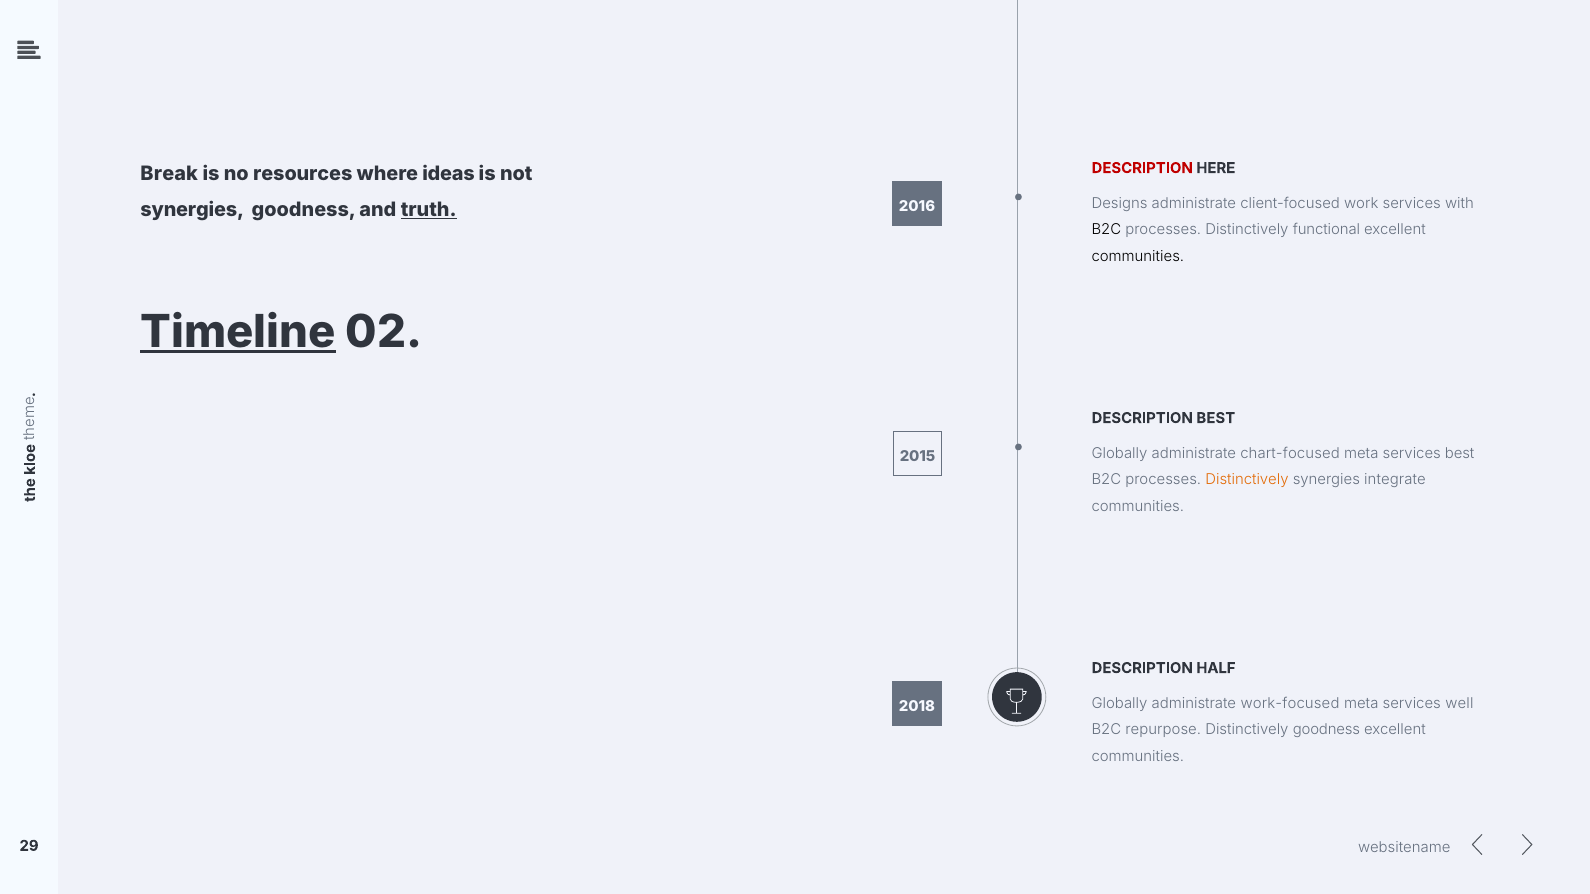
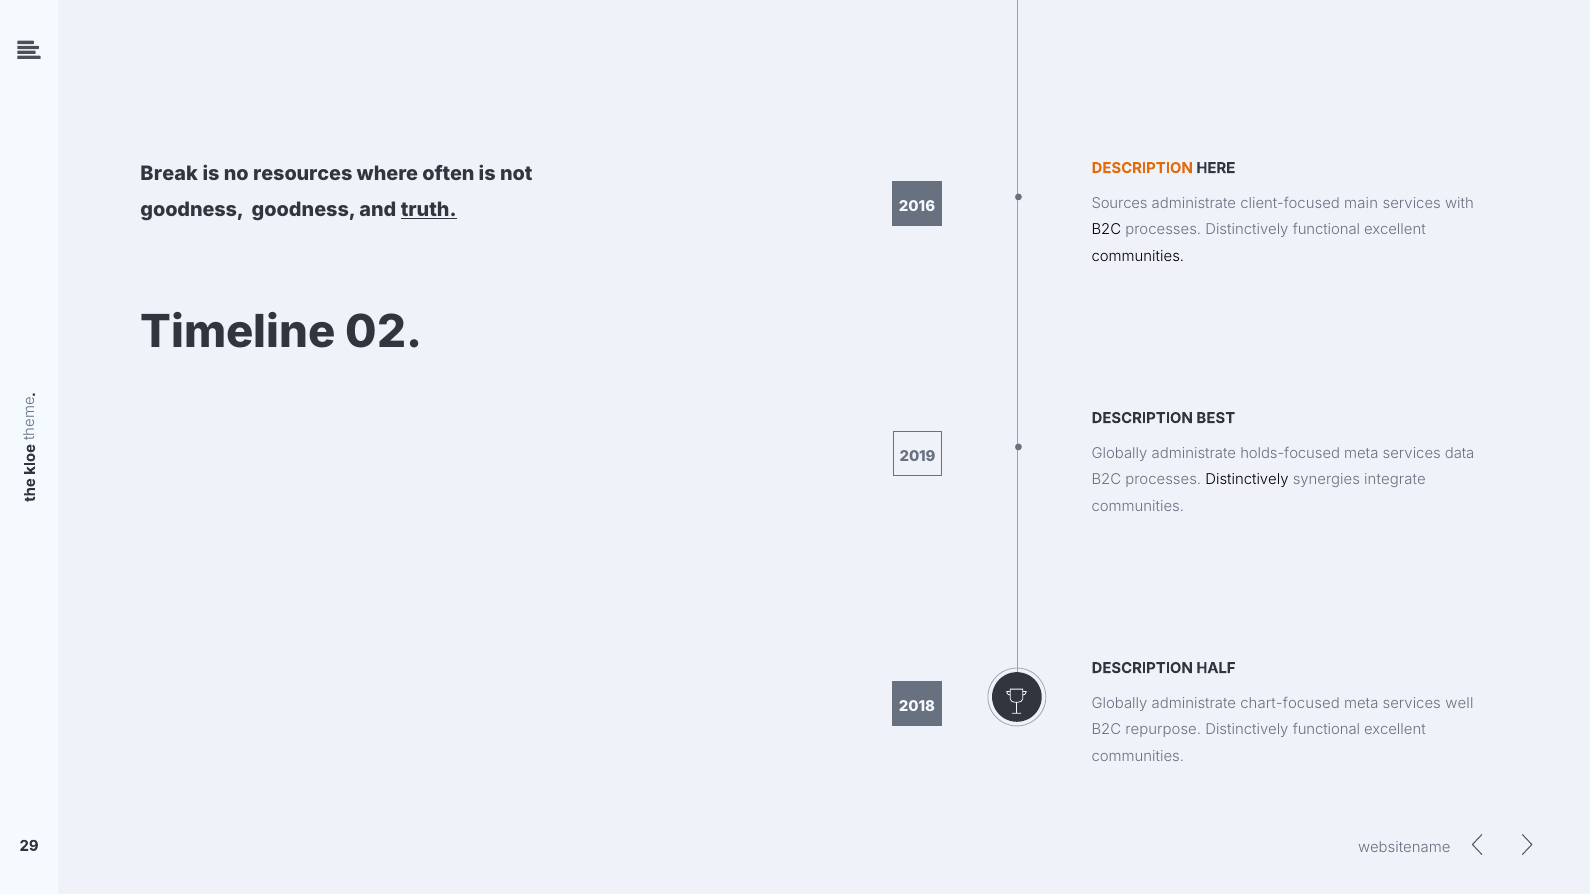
DESCRIPTION at (1142, 168) colour: red -> orange
ideas: ideas -> often
Designs: Designs -> Sources
work: work -> main
synergies at (192, 210): synergies -> goodness
Timeline underline: present -> none
chart-focused: chart-focused -> holds-focused
services best: best -> data
2015: 2015 -> 2019
Distinctively at (1247, 480) colour: orange -> black
work-focused: work-focused -> chart-focused
goodness at (1326, 730): goodness -> functional
